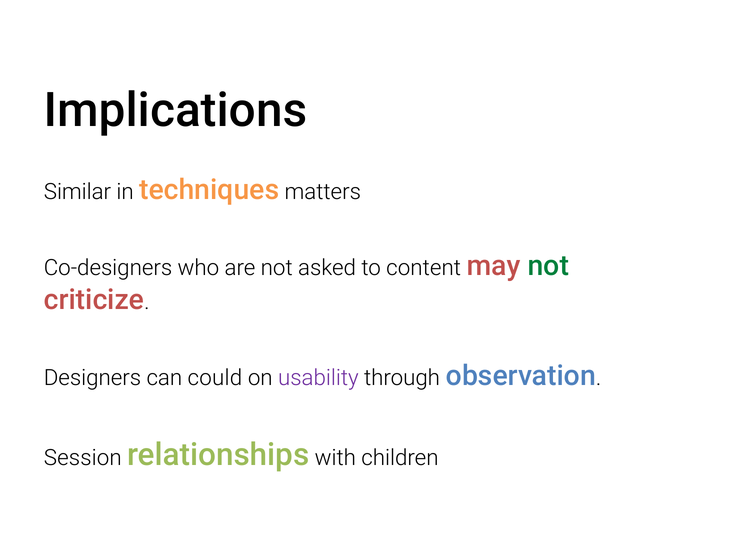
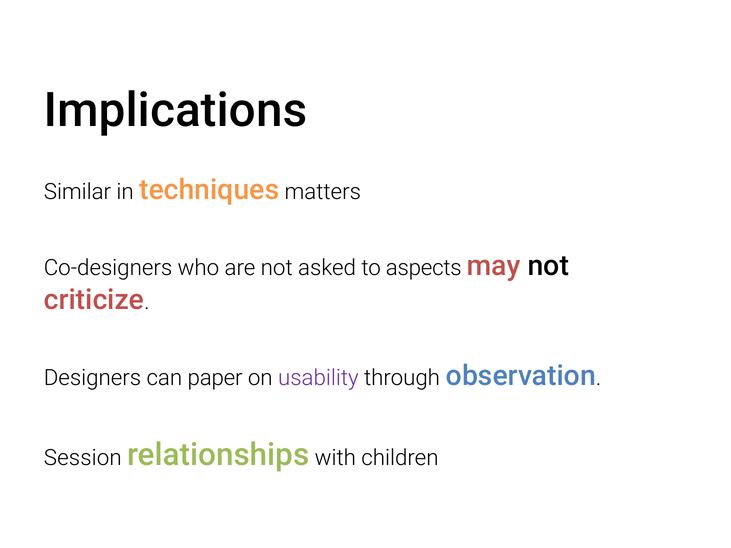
content: content -> aspects
not at (548, 266) colour: green -> black
could: could -> paper
